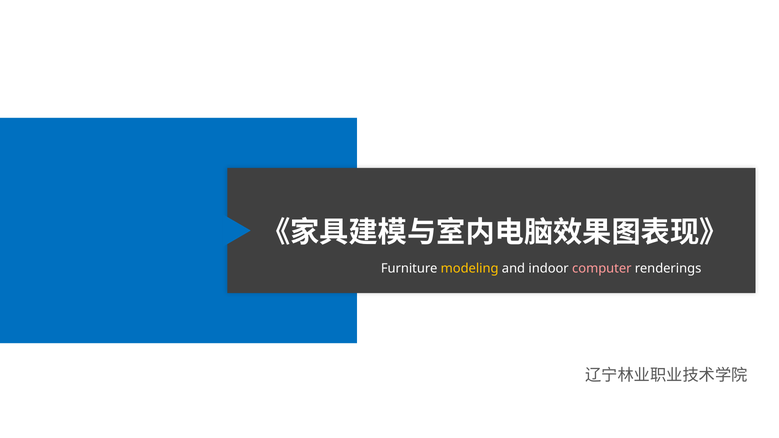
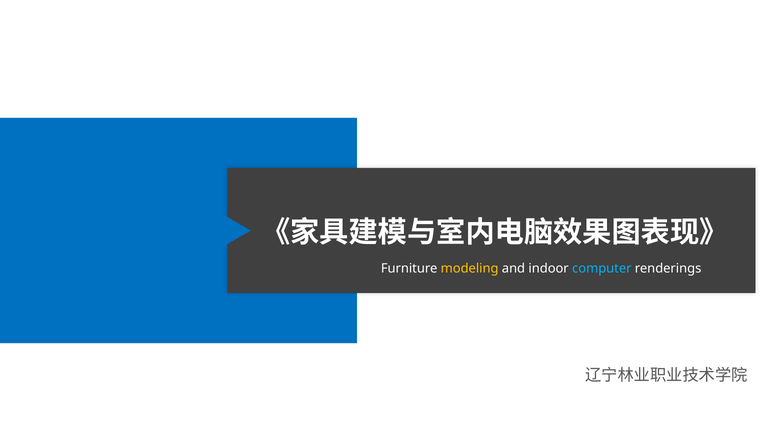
computer colour: pink -> light blue
